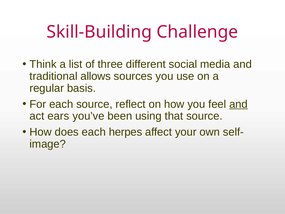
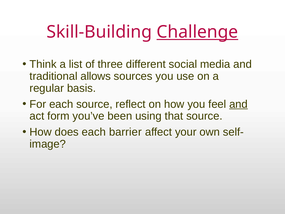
Challenge underline: none -> present
ears: ears -> form
herpes: herpes -> barrier
